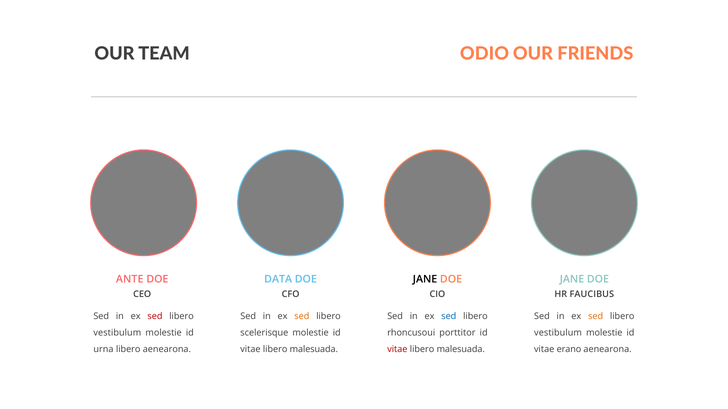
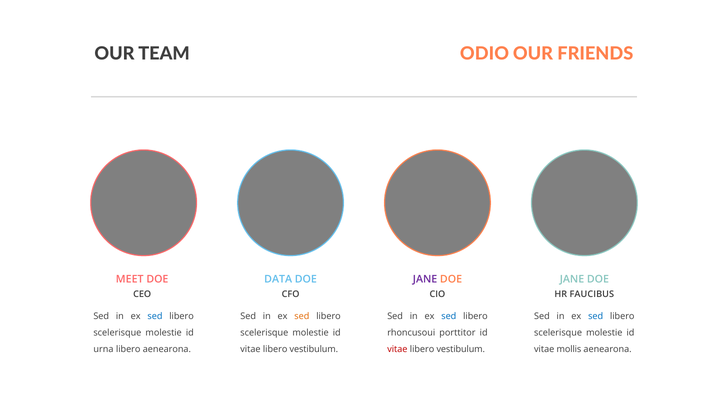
ANTE: ANTE -> MEET
JANE at (425, 280) colour: black -> purple
sed at (155, 317) colour: red -> blue
sed at (596, 317) colour: orange -> blue
vestibulum at (117, 333): vestibulum -> scelerisque
vestibulum at (558, 333): vestibulum -> scelerisque
malesuada at (314, 350): malesuada -> vestibulum
malesuada at (461, 350): malesuada -> vestibulum
erano: erano -> mollis
